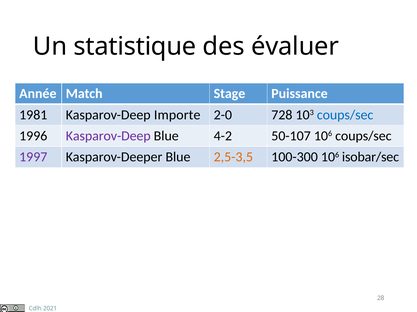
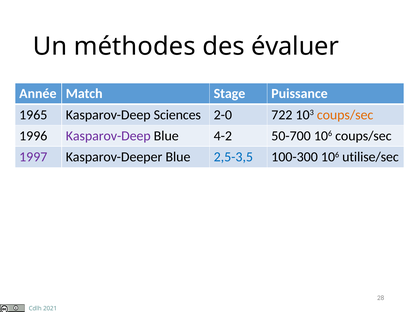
statistique: statistique -> méthodes
1981: 1981 -> 1965
Importe: Importe -> Sciences
728: 728 -> 722
coups/sec at (345, 115) colour: blue -> orange
50-107: 50-107 -> 50-700
2,5-3,5 colour: orange -> blue
isobar/sec: isobar/sec -> utilise/sec
